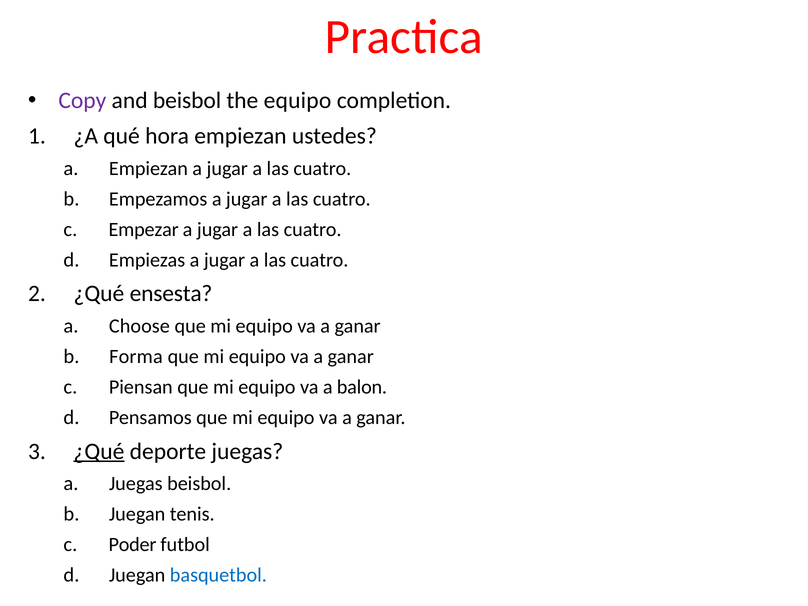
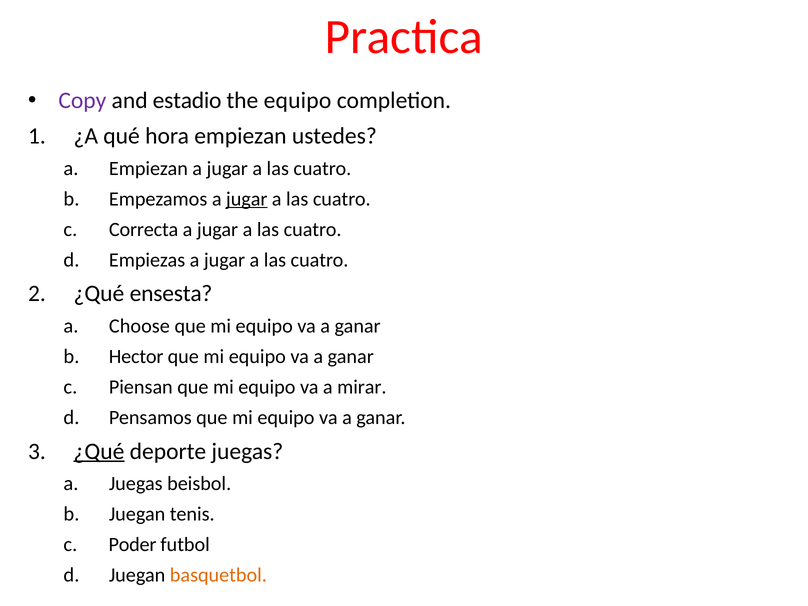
and beisbol: beisbol -> estadio
jugar at (247, 199) underline: none -> present
Empezar: Empezar -> Correcta
Forma: Forma -> Hector
balon: balon -> mirar
basquetbol colour: blue -> orange
